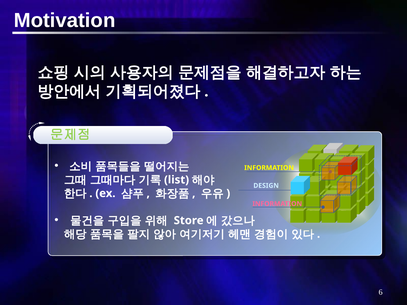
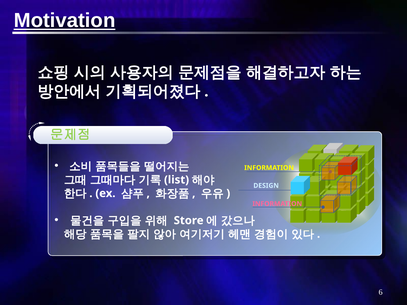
Motivation underline: none -> present
